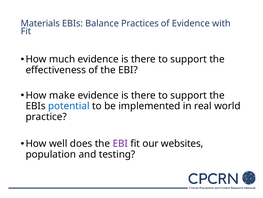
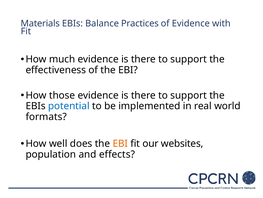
make: make -> those
practice: practice -> formats
EBI at (120, 143) colour: purple -> orange
testing: testing -> effects
